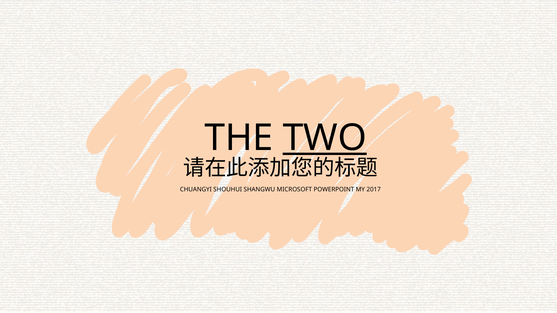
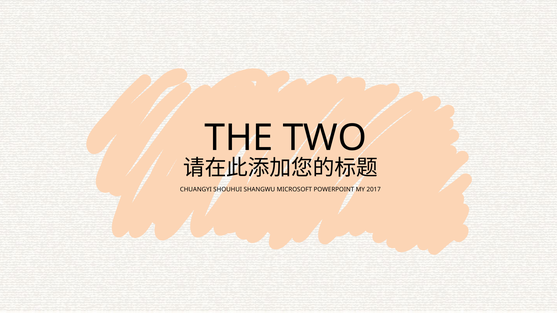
TWO underline: present -> none
